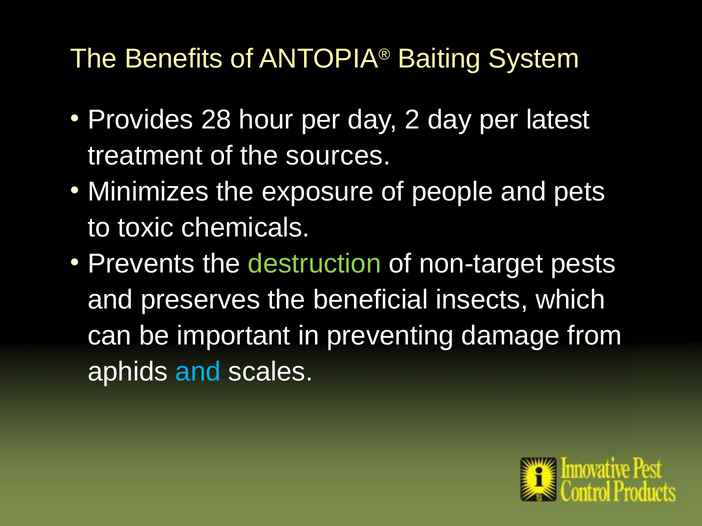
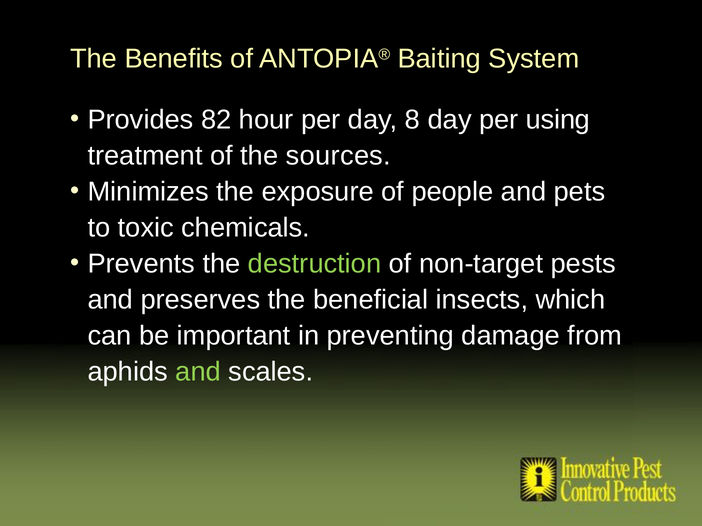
28: 28 -> 82
2: 2 -> 8
latest: latest -> using
and at (198, 372) colour: light blue -> light green
